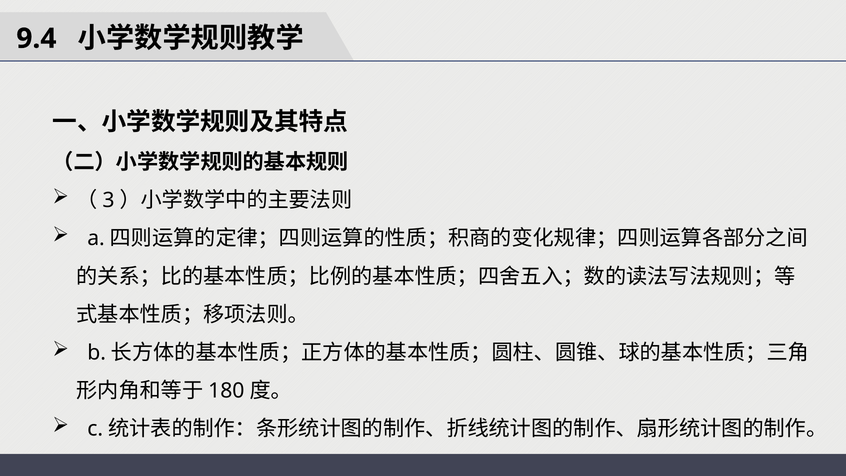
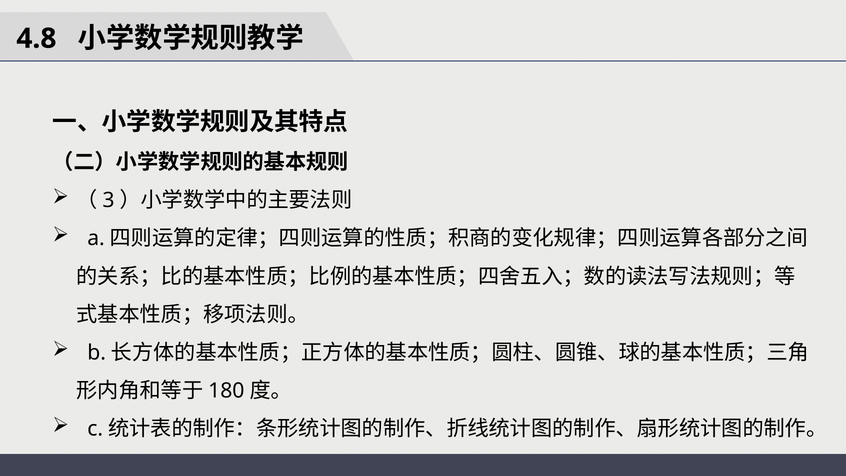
9.4: 9.4 -> 4.8
